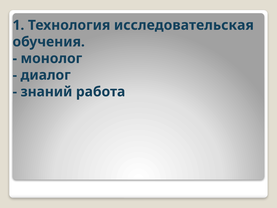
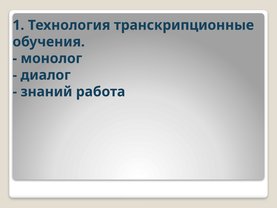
исследовательская: исследовательская -> транскрипционные
